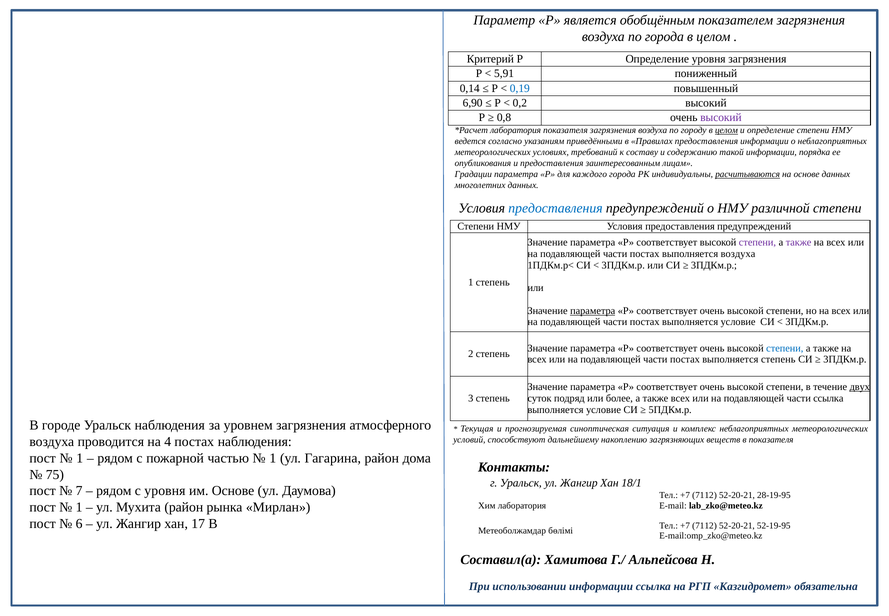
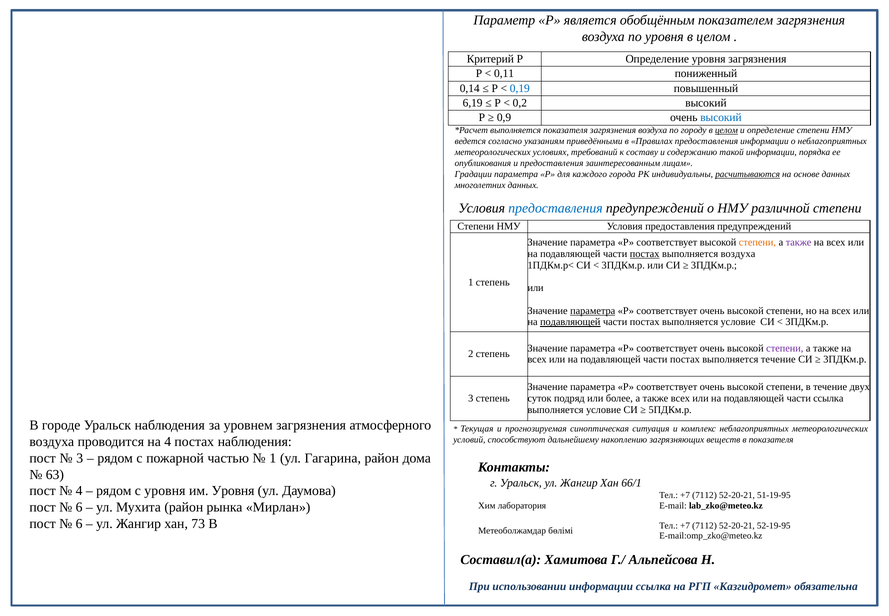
по города: города -> уровня
5,91: 5,91 -> 0,11
6,90: 6,90 -> 6,19
0,8: 0,8 -> 0,9
высокий at (721, 118) colour: purple -> blue
лаборатория at (516, 130): лаборатория -> выполняется
степени at (757, 242) colour: purple -> orange
постах at (645, 254) underline: none -> present
подавляющей at (570, 322) underline: none -> present
степени at (785, 348) colour: blue -> purple
выполняется степень: степень -> течение
двух underline: present -> none
1 at (80, 458): 1 -> 3
75: 75 -> 63
18/1: 18/1 -> 66/1
7 at (79, 491): 7 -> 4
им Основе: Основе -> Уровня
28-19-95: 28-19-95 -> 51-19-95
1 at (79, 507): 1 -> 6
17: 17 -> 73
